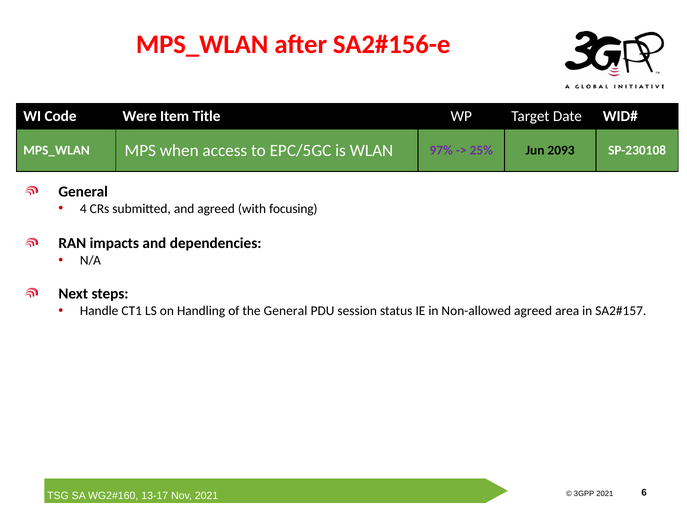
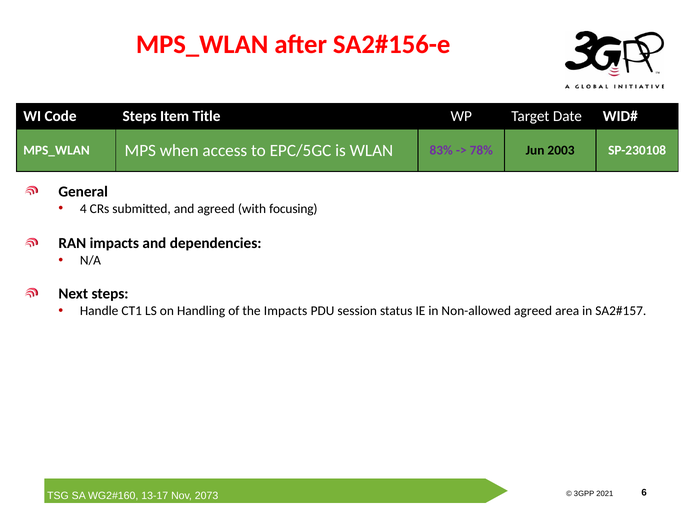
Code Were: Were -> Steps
97%: 97% -> 83%
25%: 25% -> 78%
2093: 2093 -> 2003
the General: General -> Impacts
2021 at (207, 496): 2021 -> 2073
